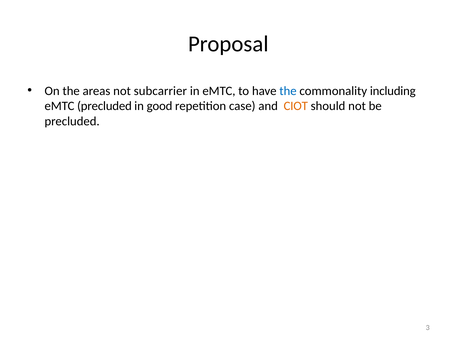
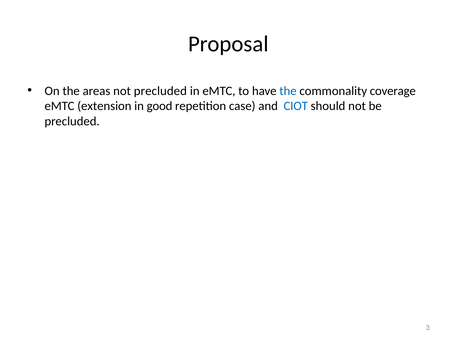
not subcarrier: subcarrier -> precluded
including: including -> coverage
eMTC precluded: precluded -> extension
CIOT colour: orange -> blue
